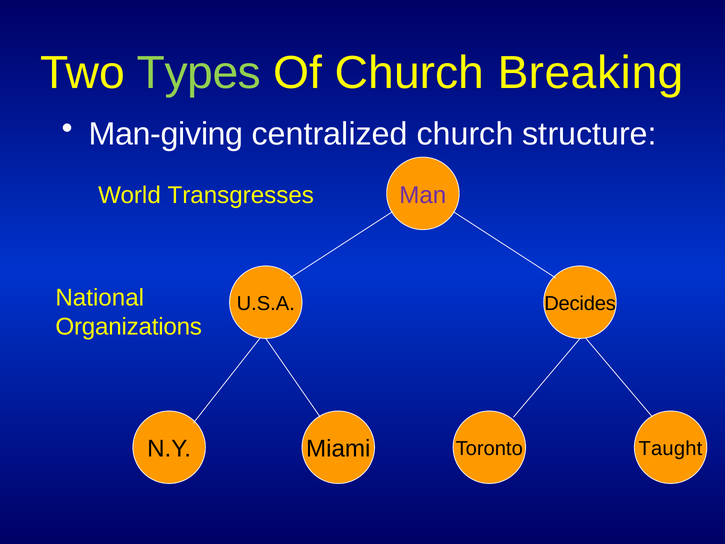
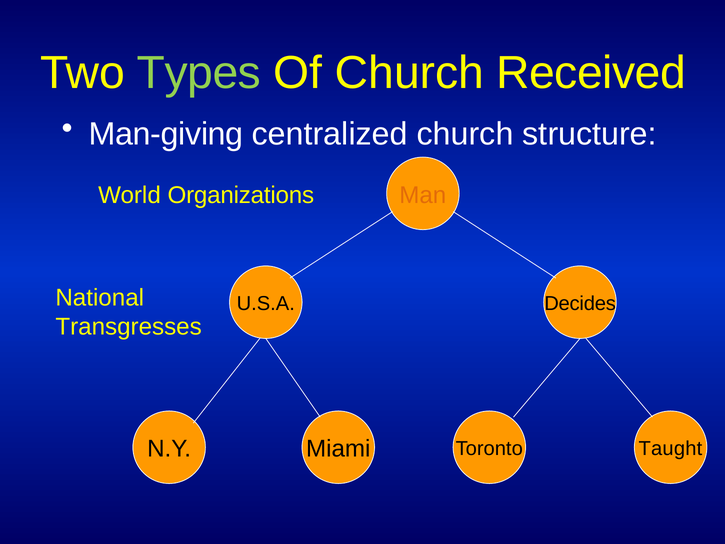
Breaking: Breaking -> Received
Transgresses: Transgresses -> Organizations
Man colour: purple -> orange
Organizations: Organizations -> Transgresses
